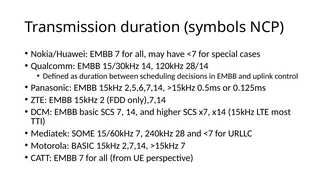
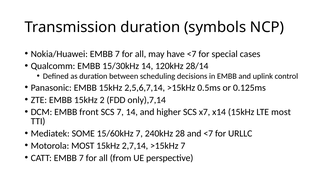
EMBB basic: basic -> front
Motorola BASIC: BASIC -> MOST
